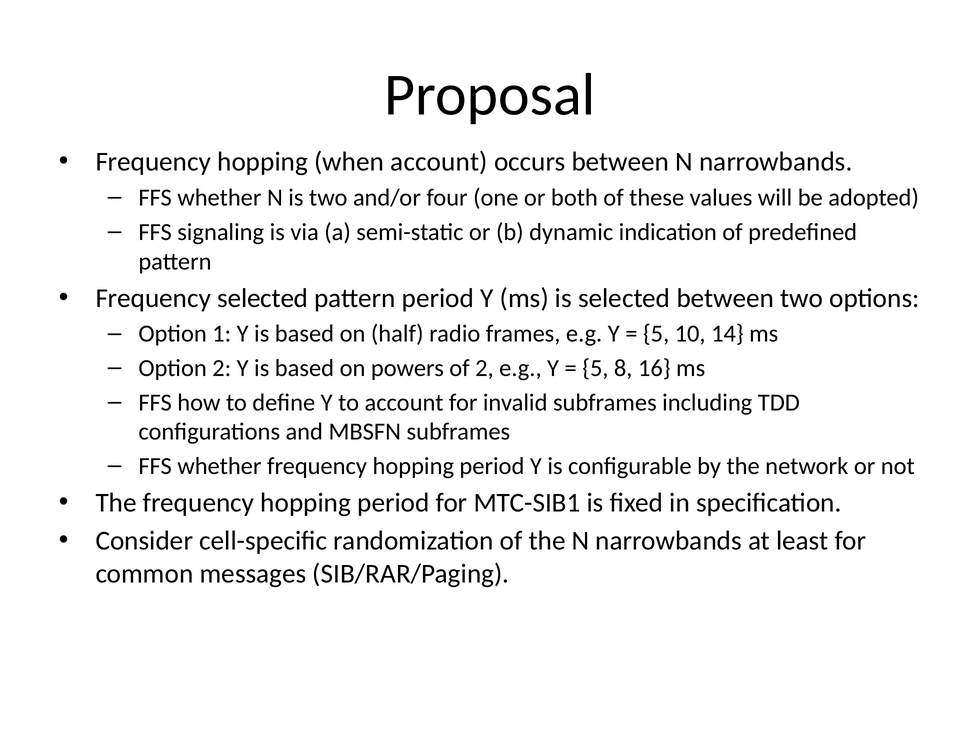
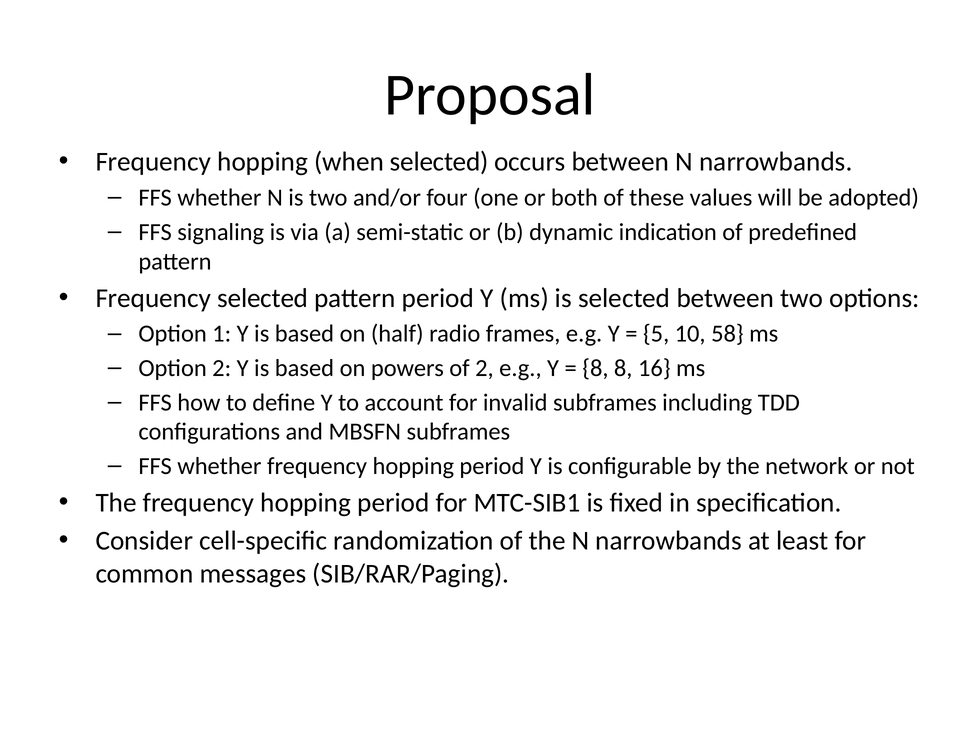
when account: account -> selected
14: 14 -> 58
5 at (595, 368): 5 -> 8
